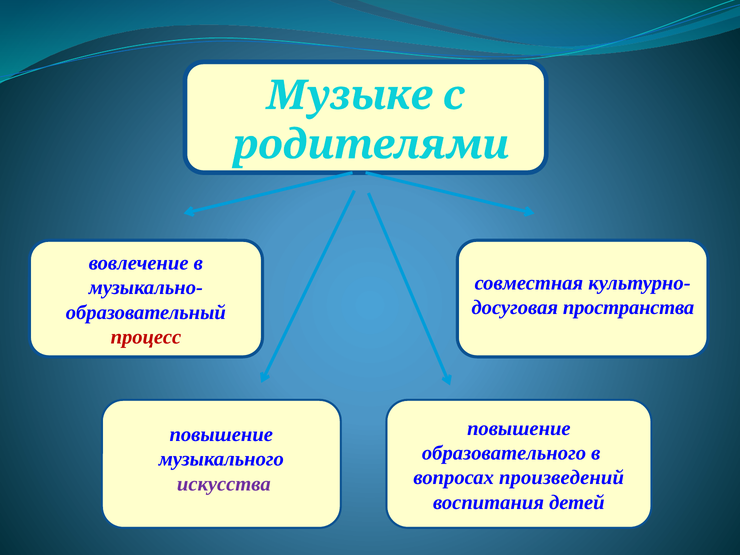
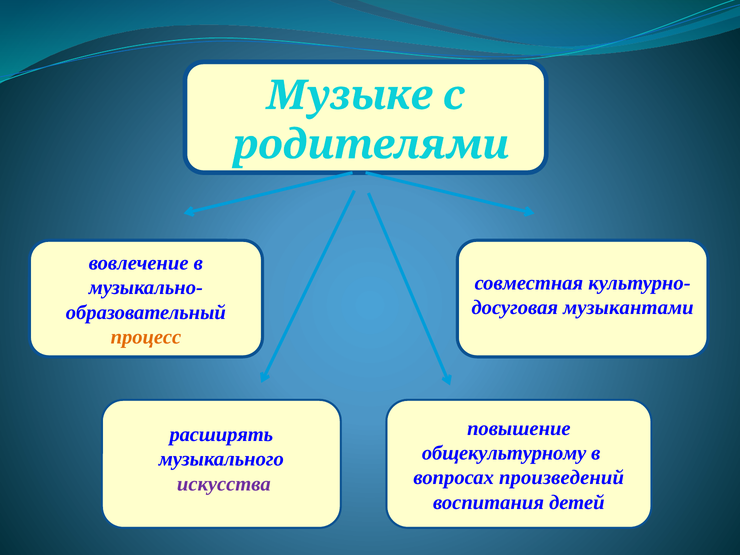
пространства: пространства -> музыкантами
процесс colour: red -> orange
повышение at (221, 434): повышение -> расширять
образовательного: образовательного -> общекультурному
